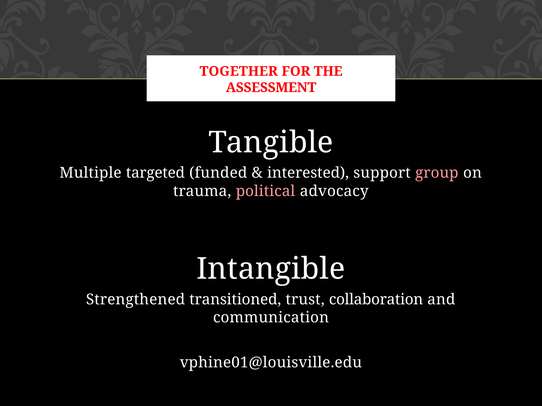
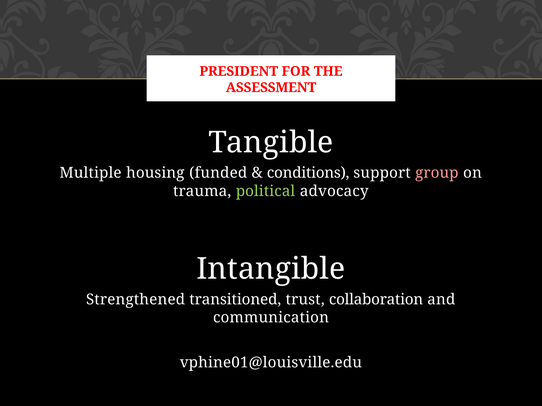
TOGETHER: TOGETHER -> PRESIDENT
targeted: targeted -> housing
interested: interested -> conditions
political colour: pink -> light green
